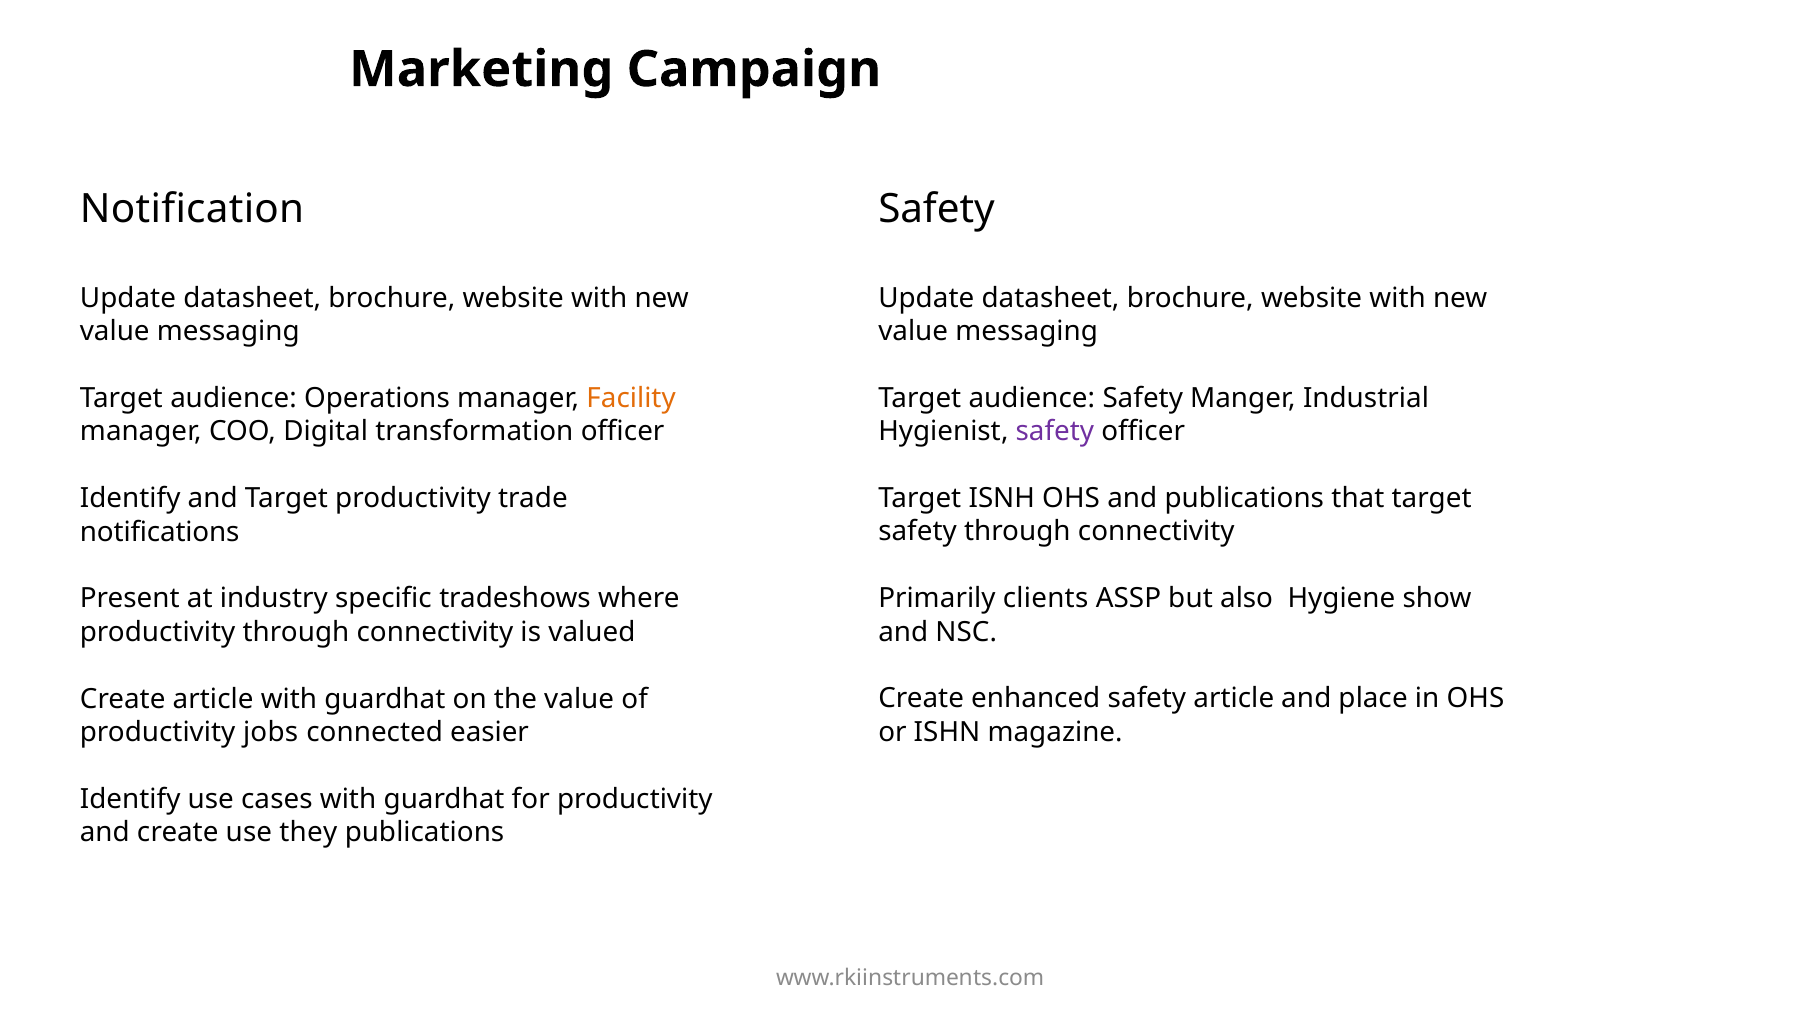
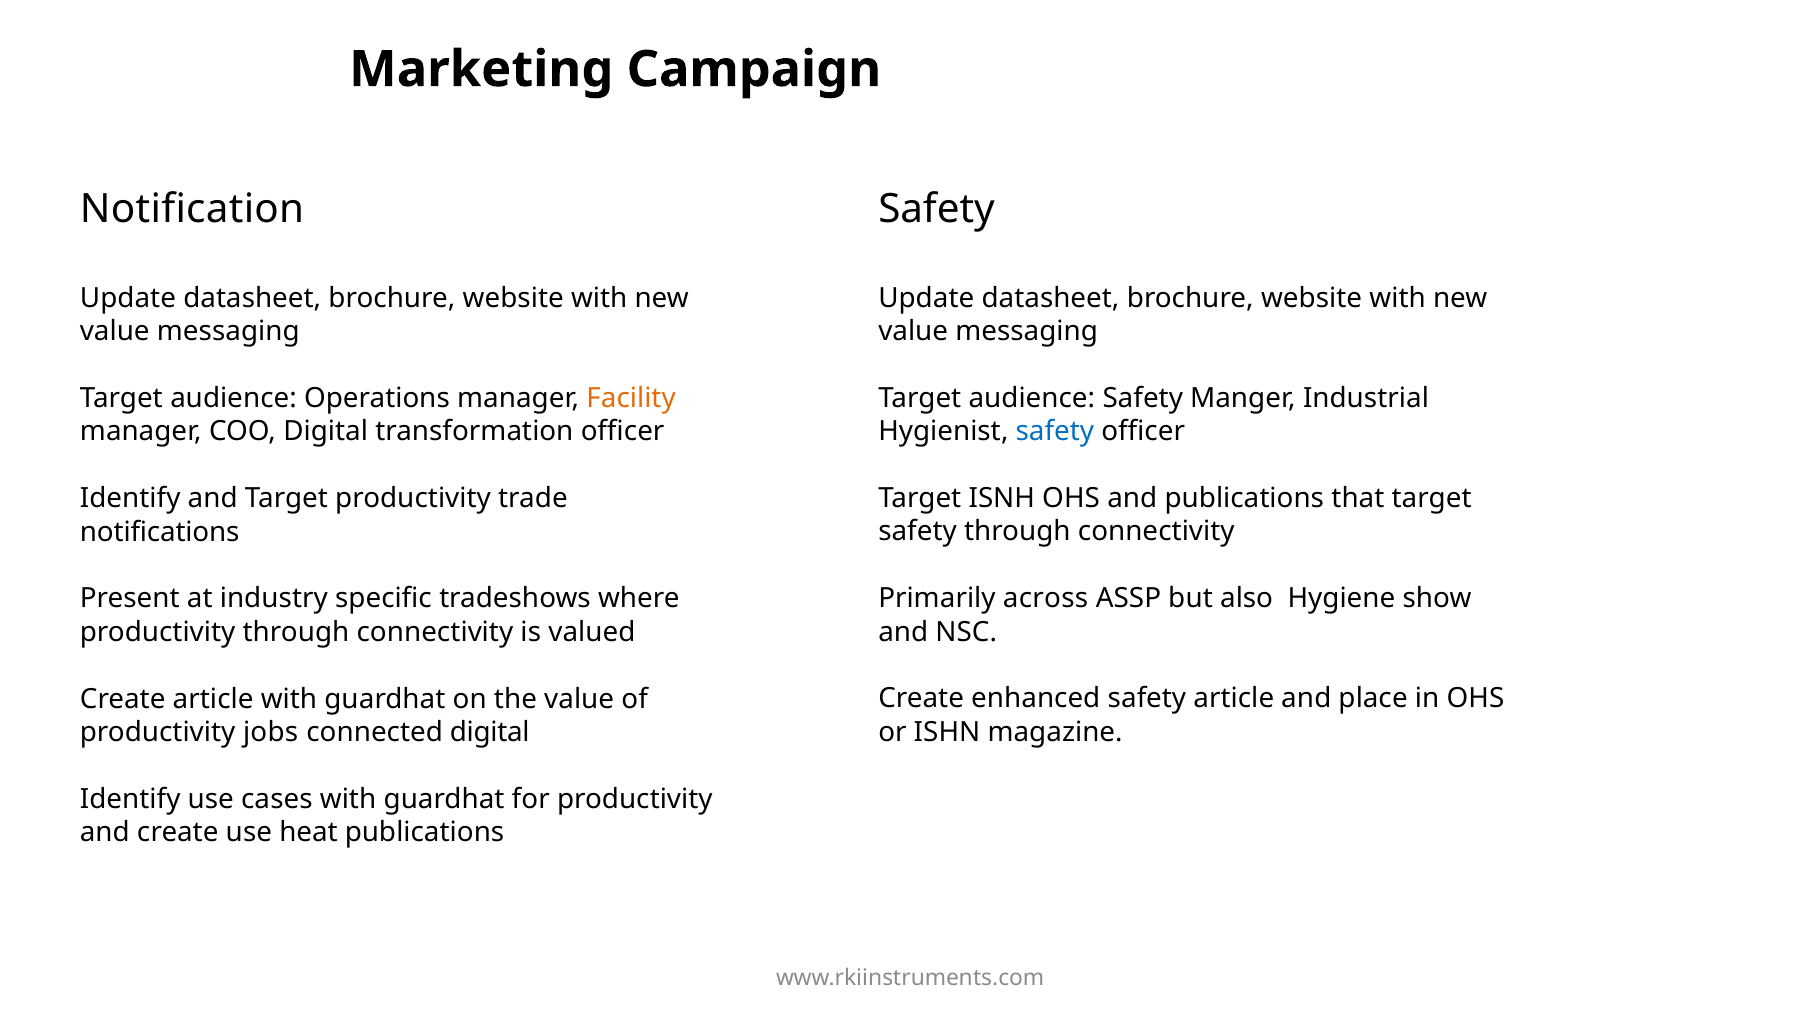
safety at (1055, 431) colour: purple -> blue
clients: clients -> across
connected easier: easier -> digital
they: they -> heat
